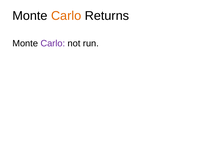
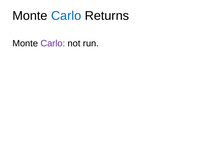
Carlo at (66, 16) colour: orange -> blue
